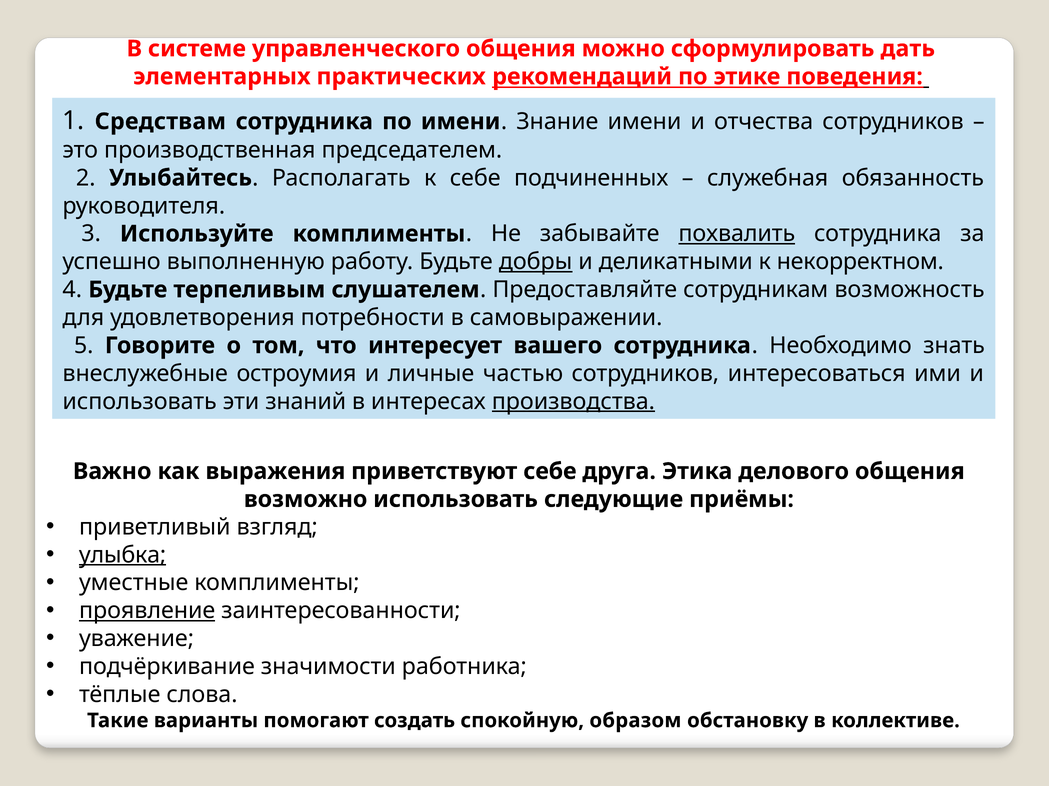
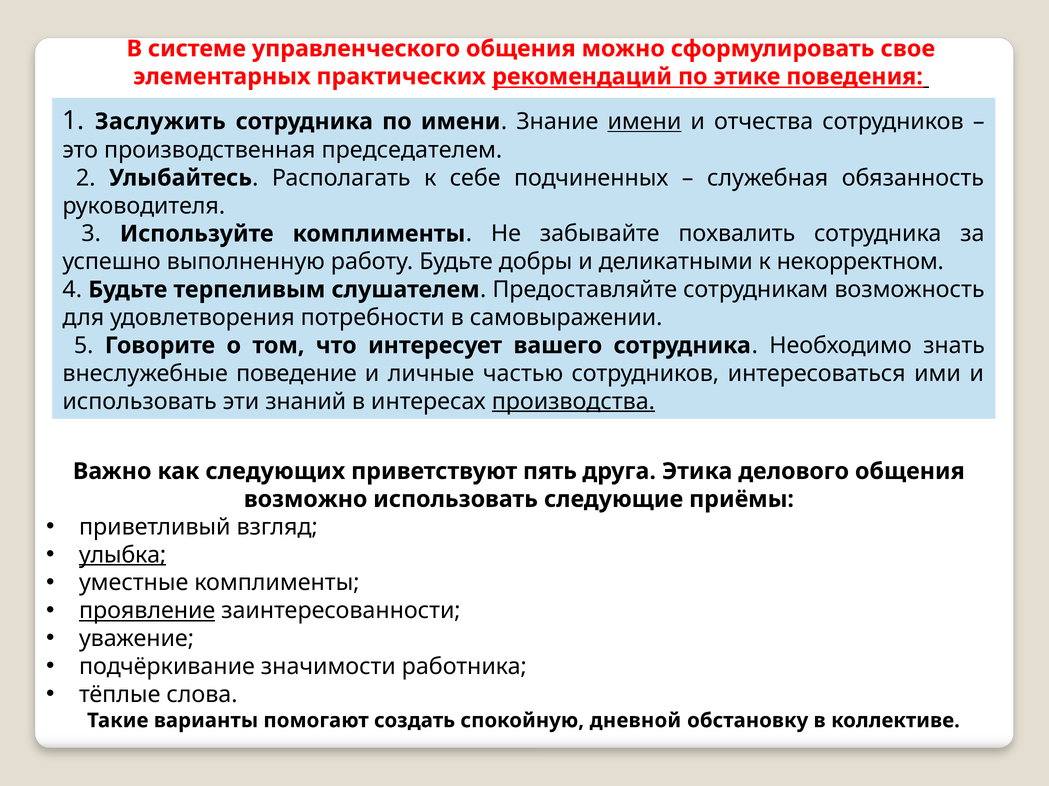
дать: дать -> свое
Средствам: Средствам -> Заслужить
имени at (644, 122) underline: none -> present
похвалить underline: present -> none
добры underline: present -> none
остроумия: остроумия -> поведение
выражения: выражения -> следующих
приветствуют себе: себе -> пять
образом: образом -> дневной
